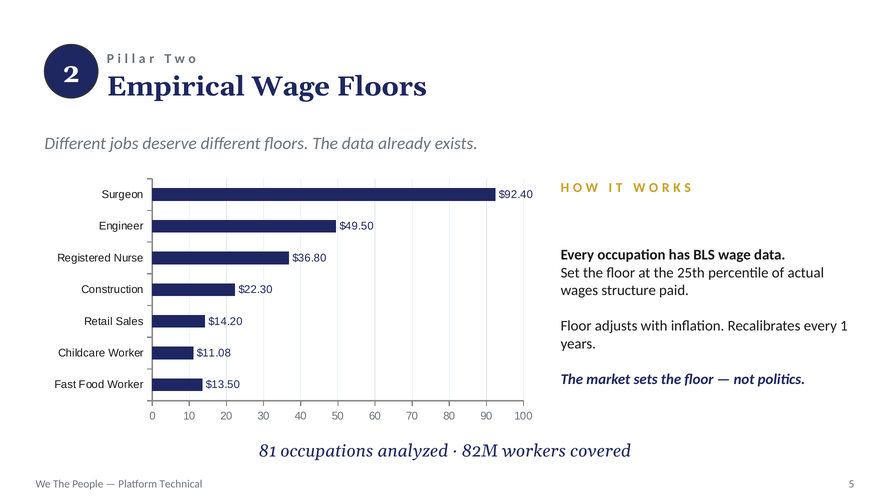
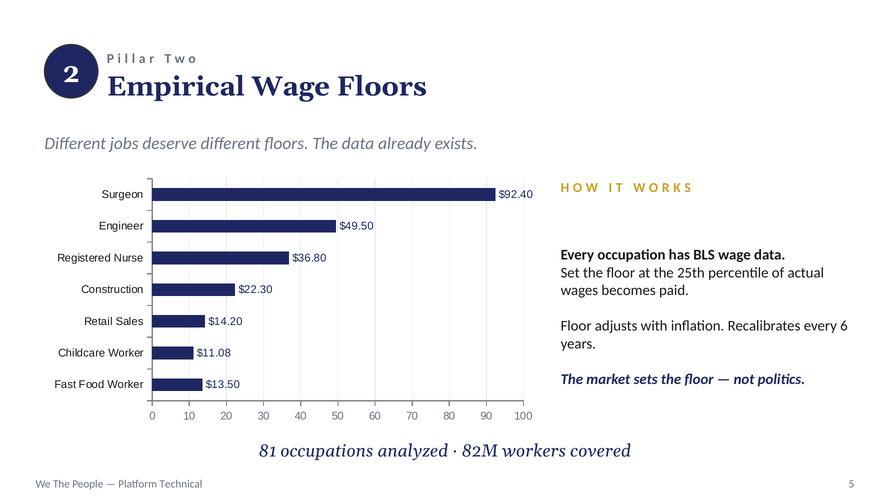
structure: structure -> becomes
1: 1 -> 6
